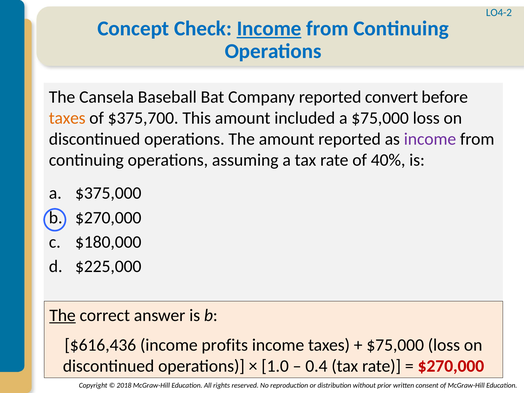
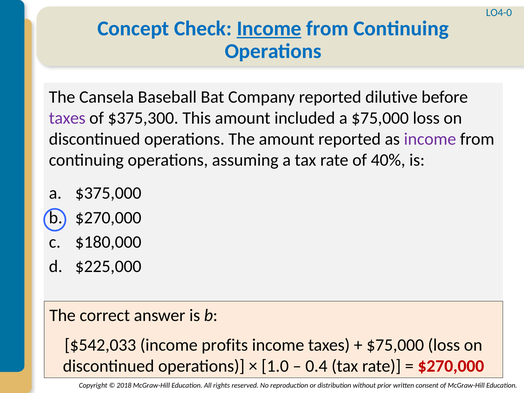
LO4-2: LO4-2 -> LO4-0
convert: convert -> dilutive
taxes at (67, 118) colour: orange -> purple
$375,700: $375,700 -> $375,300
The at (63, 315) underline: present -> none
$616,436: $616,436 -> $542,033
